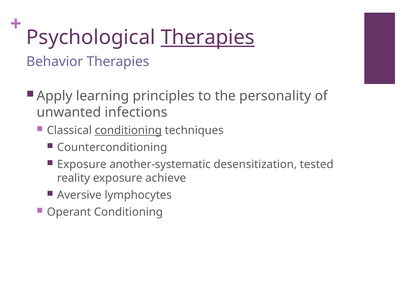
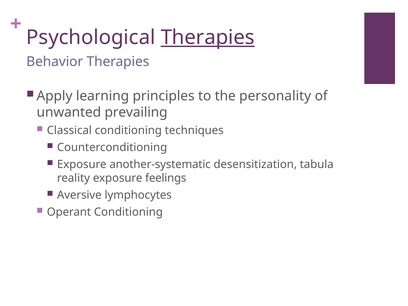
infections: infections -> prevailing
conditioning at (128, 130) underline: present -> none
tested: tested -> tabula
achieve: achieve -> feelings
